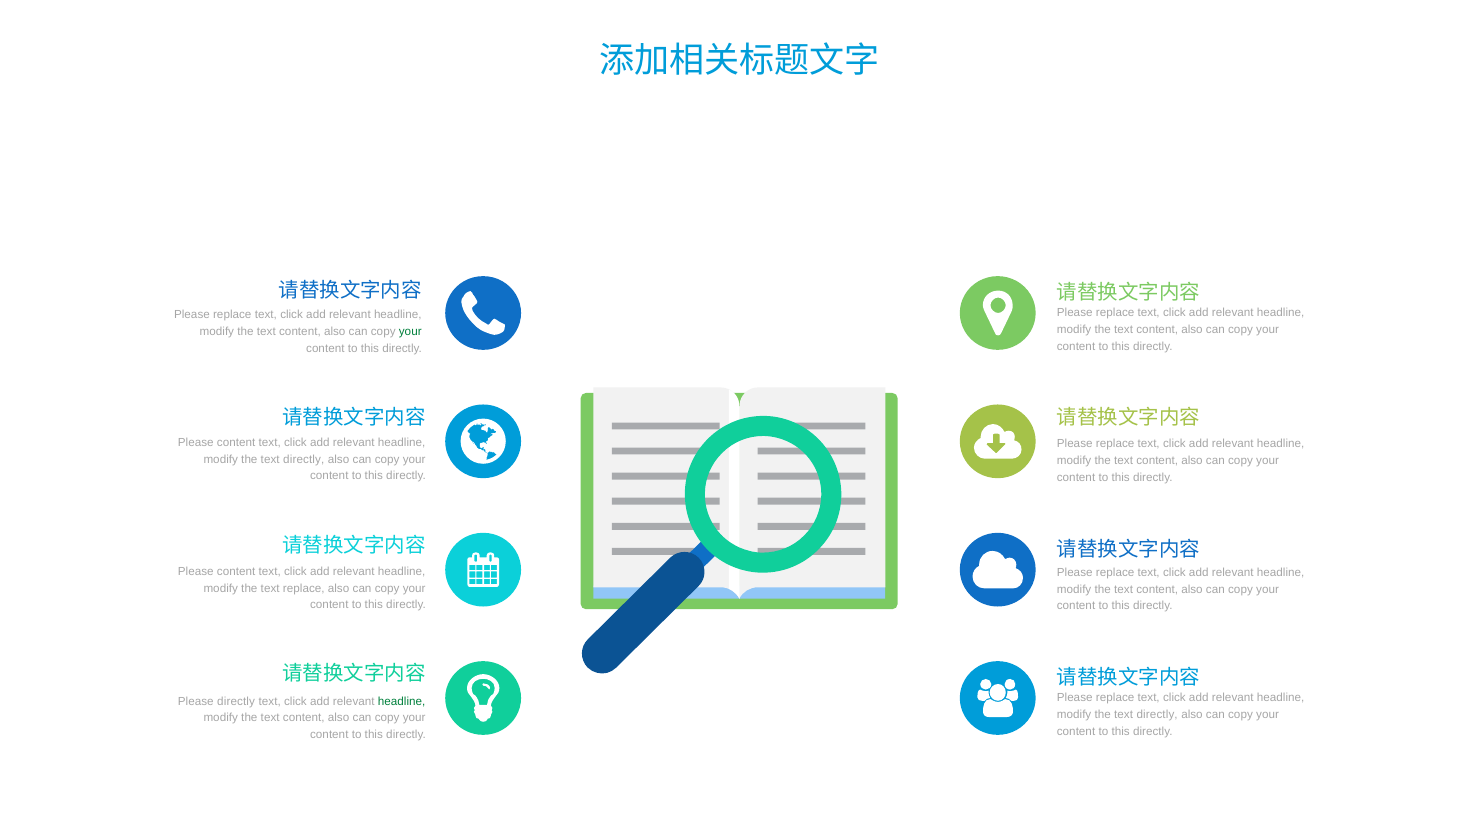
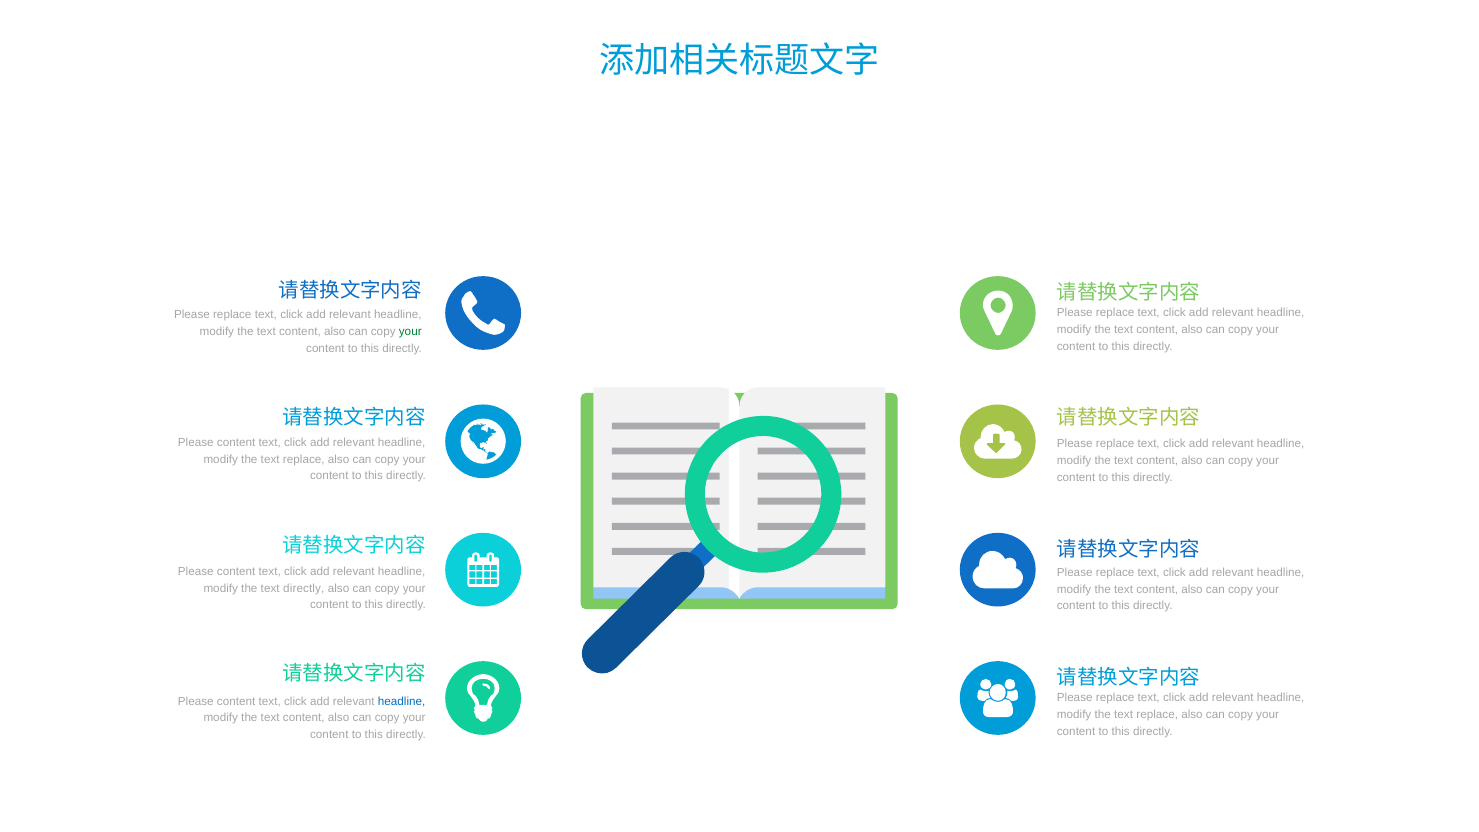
directly at (304, 459): directly -> replace
text replace: replace -> directly
directly at (236, 701): directly -> content
headline at (402, 701) colour: green -> blue
directly at (1157, 714): directly -> replace
